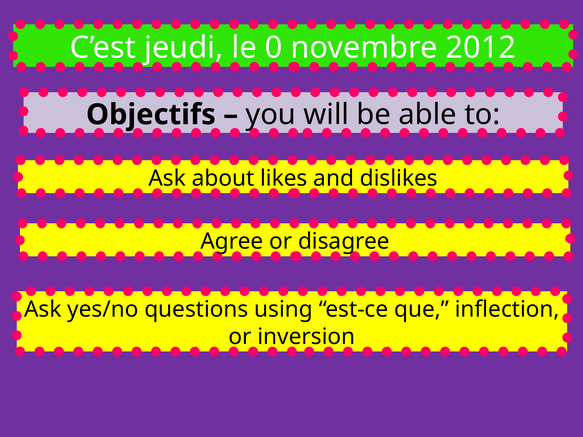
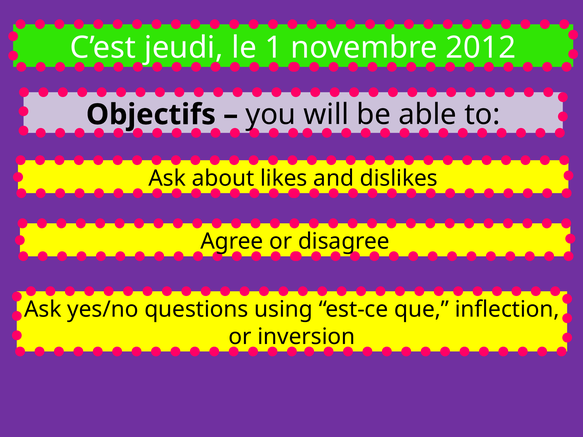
0: 0 -> 1
